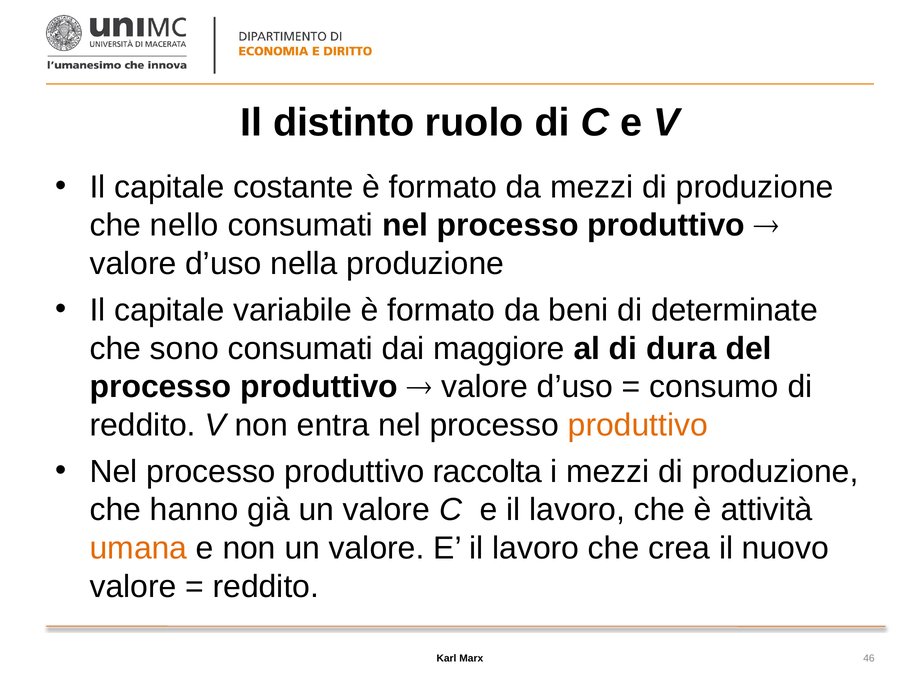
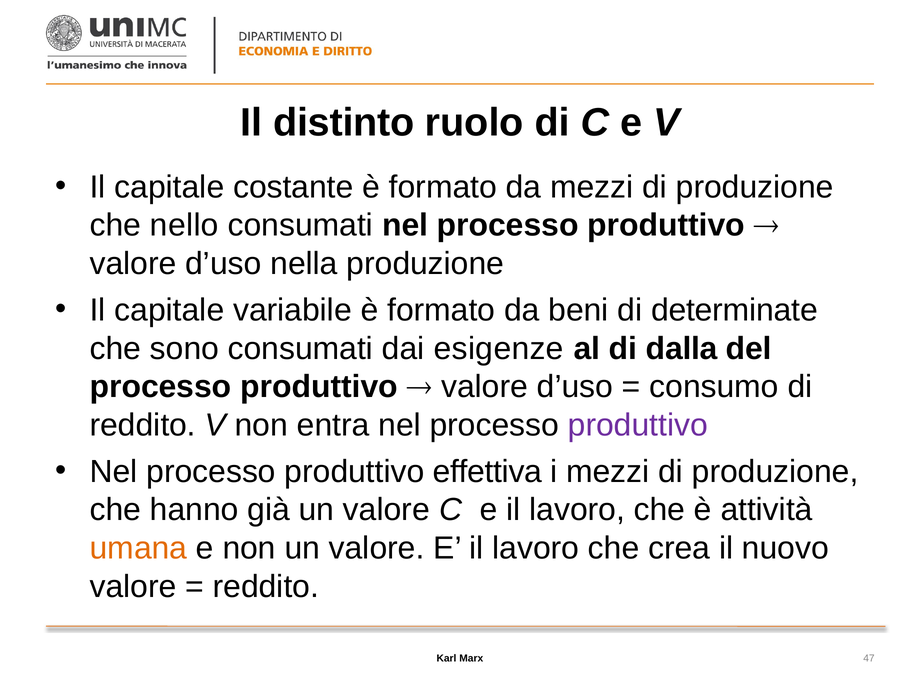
maggiore: maggiore -> esigenze
dura: dura -> dalla
produttivo at (638, 425) colour: orange -> purple
raccolta: raccolta -> effettiva
46: 46 -> 47
